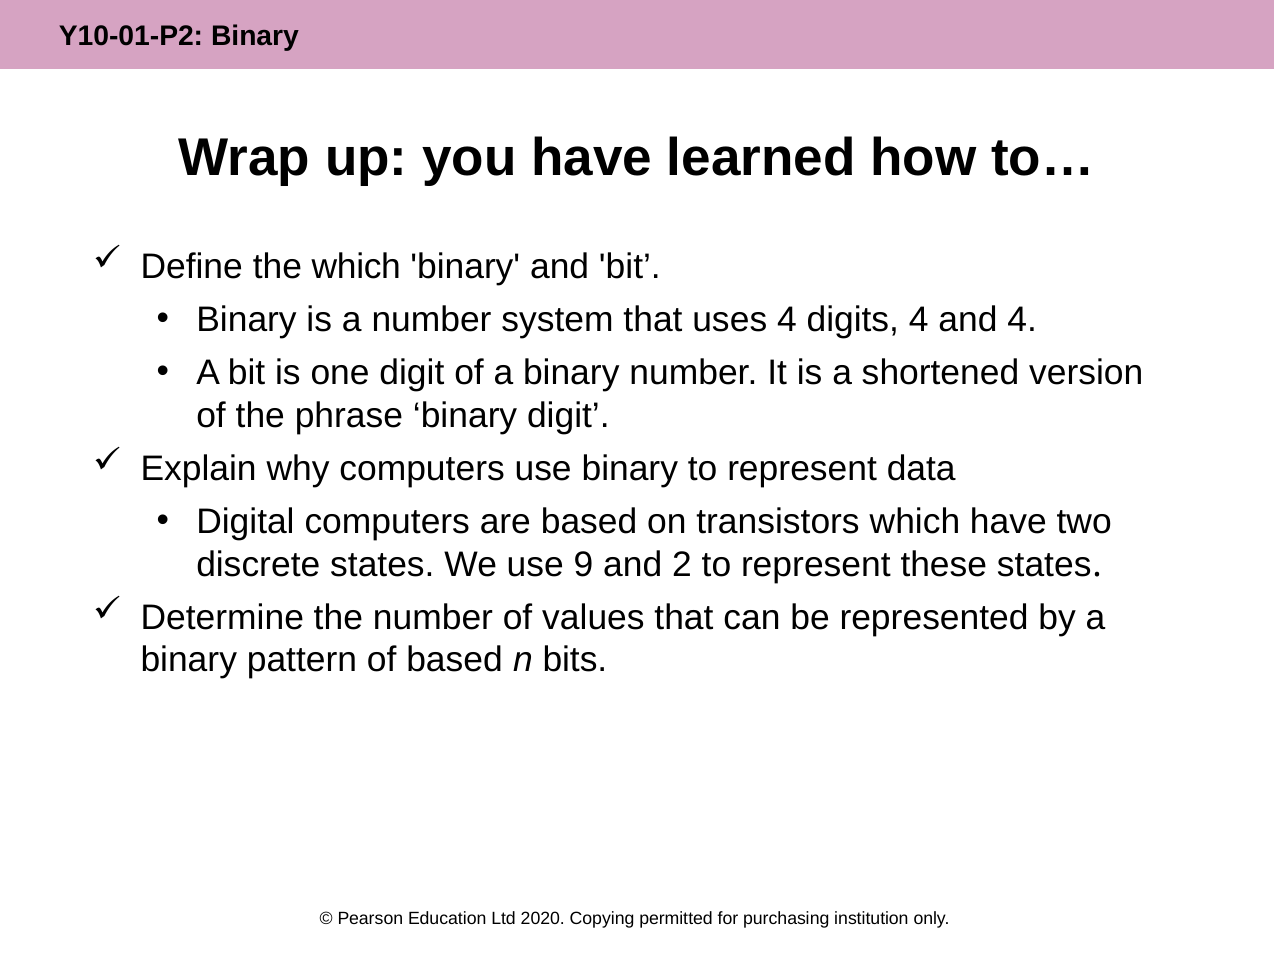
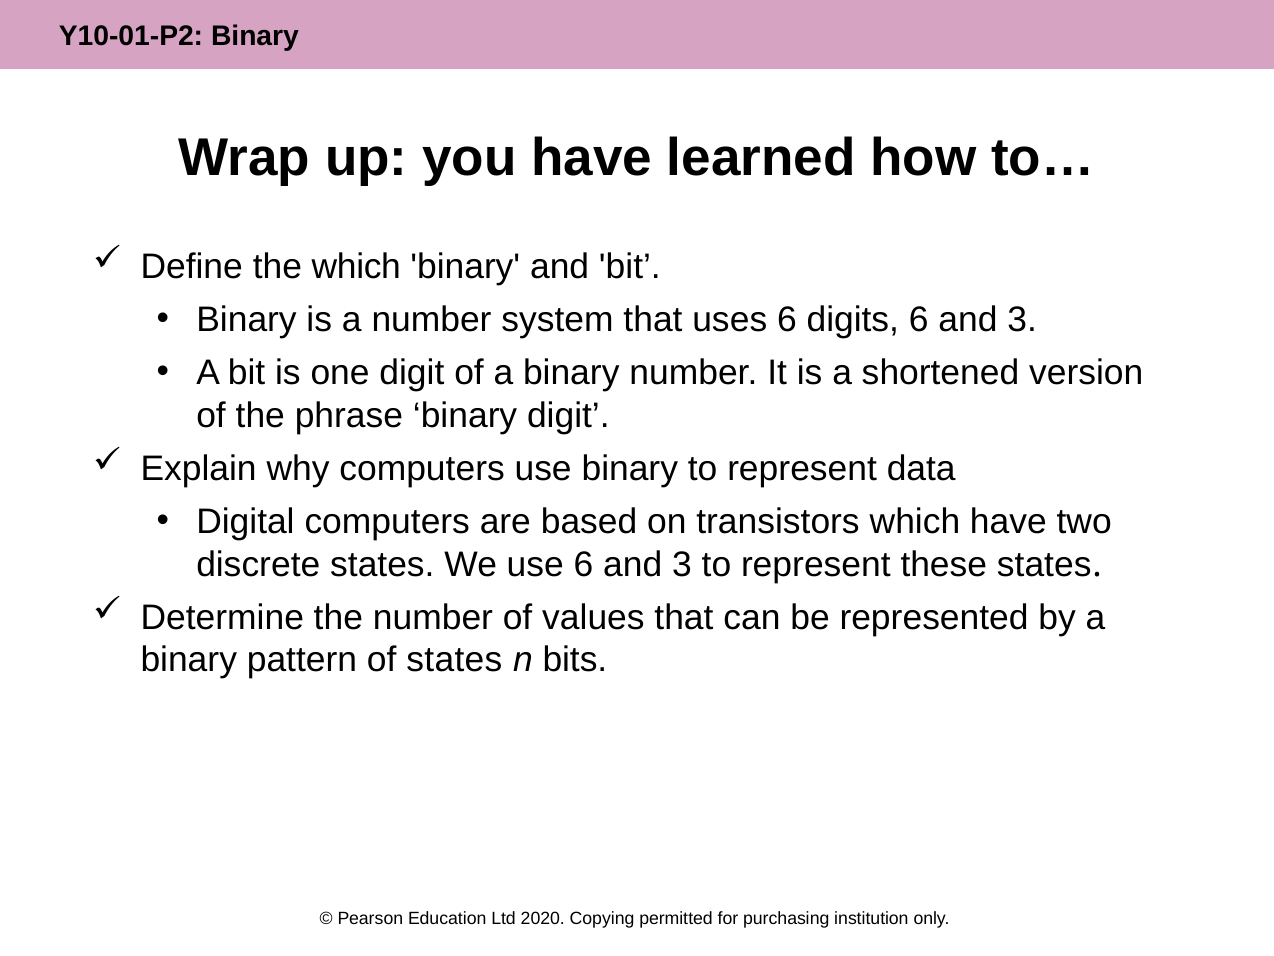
uses 4: 4 -> 6
digits 4: 4 -> 6
4 at (1022, 320): 4 -> 3
use 9: 9 -> 6
2 at (682, 564): 2 -> 3
of based: based -> states
